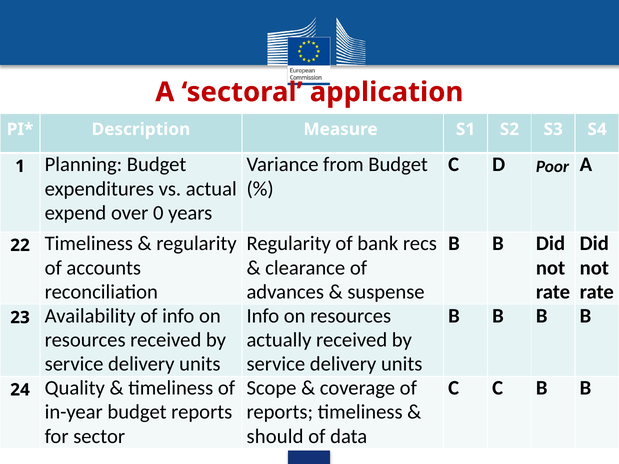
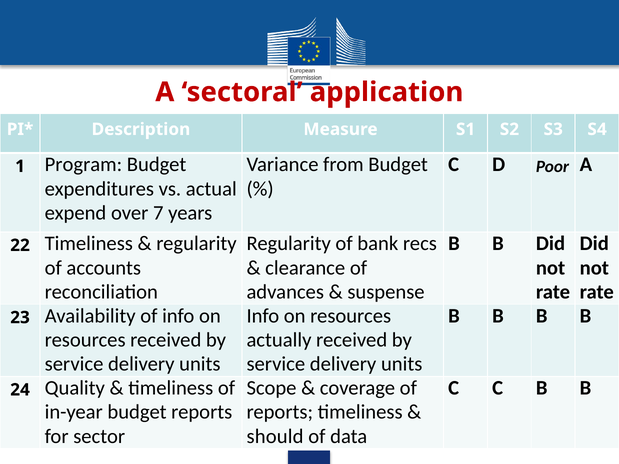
Planning: Planning -> Program
0: 0 -> 7
